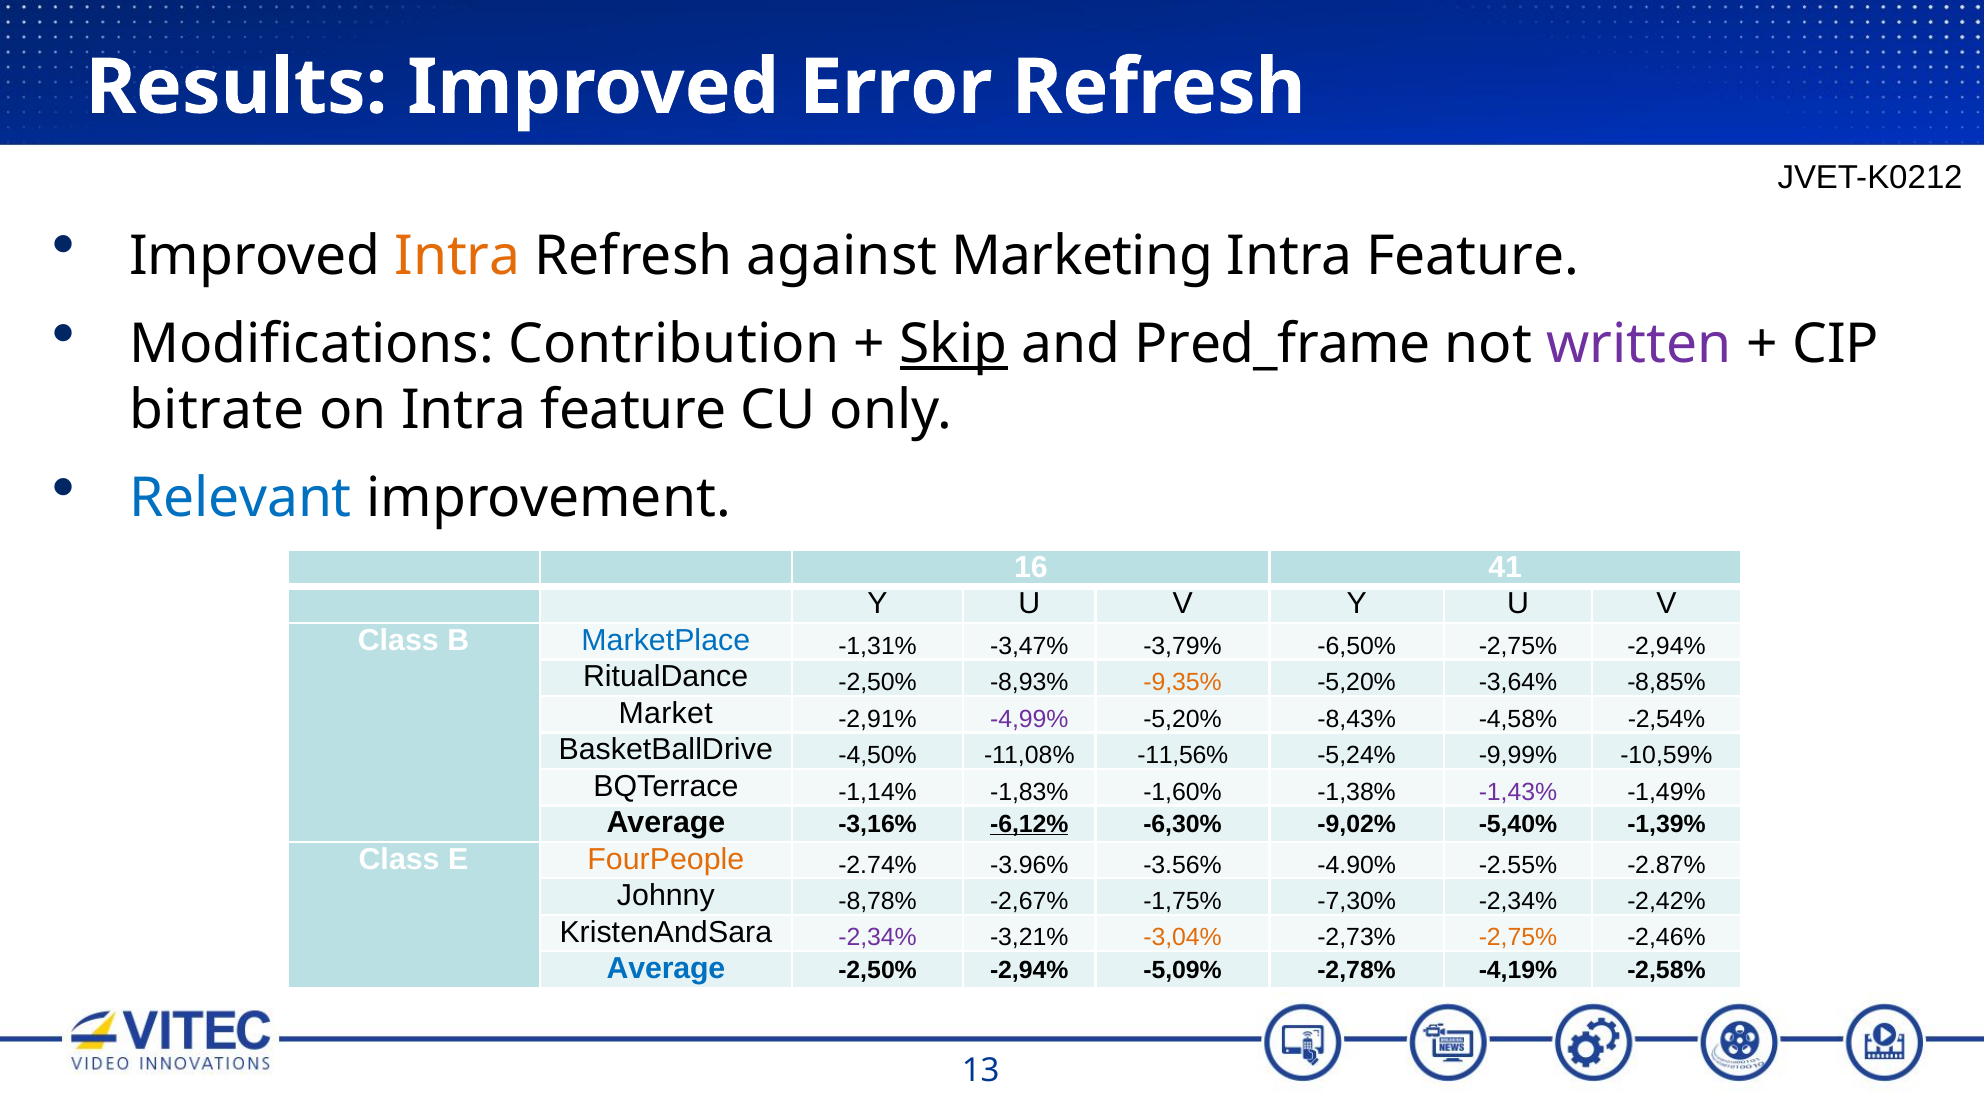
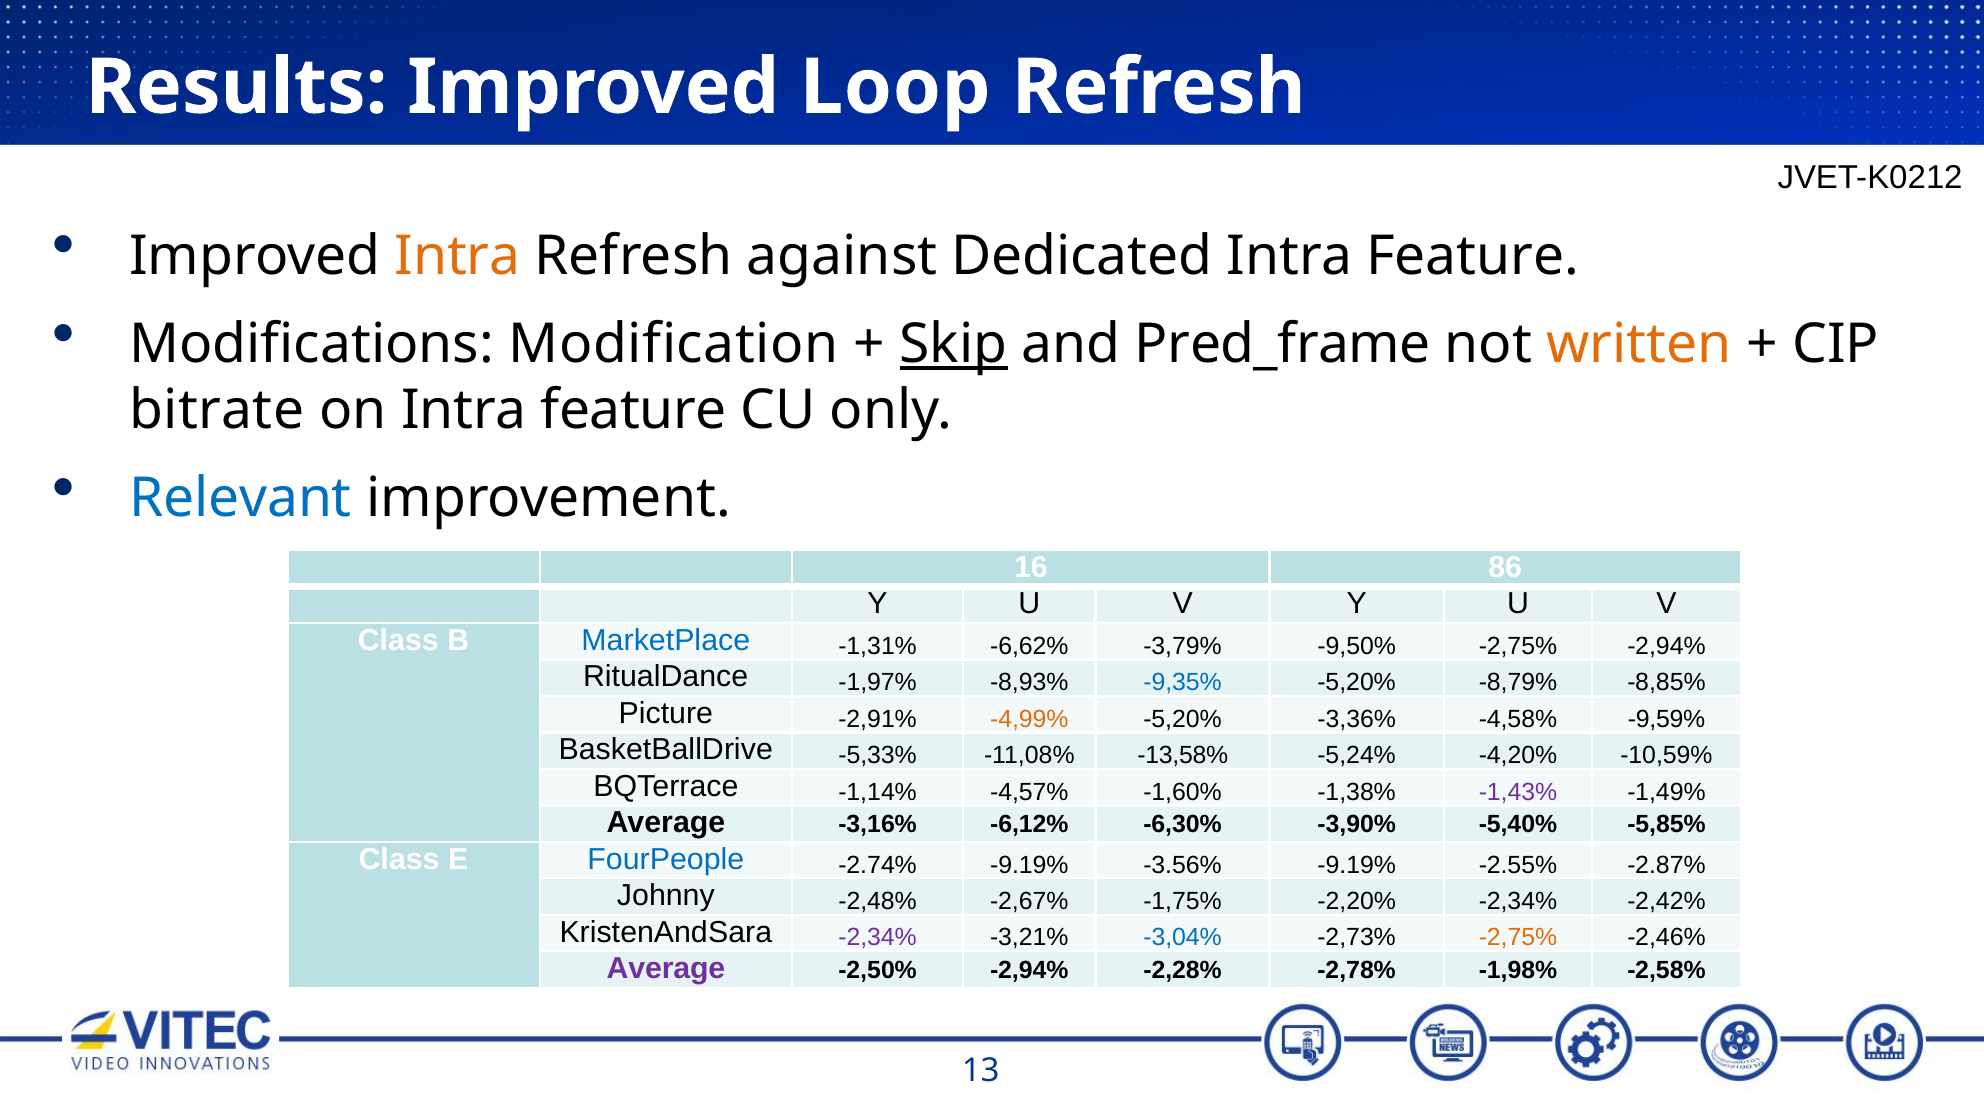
Error: Error -> Loop
Marketing: Marketing -> Dedicated
Contribution: Contribution -> Modification
written colour: purple -> orange
41: 41 -> 86
-3,47%: -3,47% -> -6,62%
-6,50%: -6,50% -> -9,50%
RitualDance -2,50%: -2,50% -> -1,97%
-9,35% colour: orange -> blue
-3,64%: -3,64% -> -8,79%
Market: Market -> Picture
-4,99% colour: purple -> orange
-8,43%: -8,43% -> -3,36%
-2,54%: -2,54% -> -9,59%
-4,50%: -4,50% -> -5,33%
-11,56%: -11,56% -> -13,58%
-9,99%: -9,99% -> -4,20%
-1,83%: -1,83% -> -4,57%
-6,12% underline: present -> none
-9,02%: -9,02% -> -3,90%
-1,39%: -1,39% -> -5,85%
FourPeople colour: orange -> blue
-2.74% -3.96%: -3.96% -> -9.19%
-3.56% -4.90%: -4.90% -> -9.19%
-8,78%: -8,78% -> -2,48%
-7,30%: -7,30% -> -2,20%
-3,04% colour: orange -> blue
Average at (666, 969) colour: blue -> purple
-5,09%: -5,09% -> -2,28%
-4,19%: -4,19% -> -1,98%
